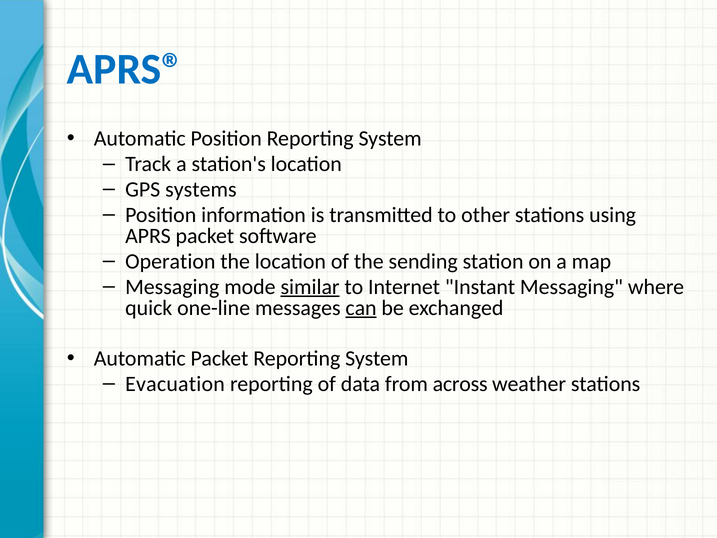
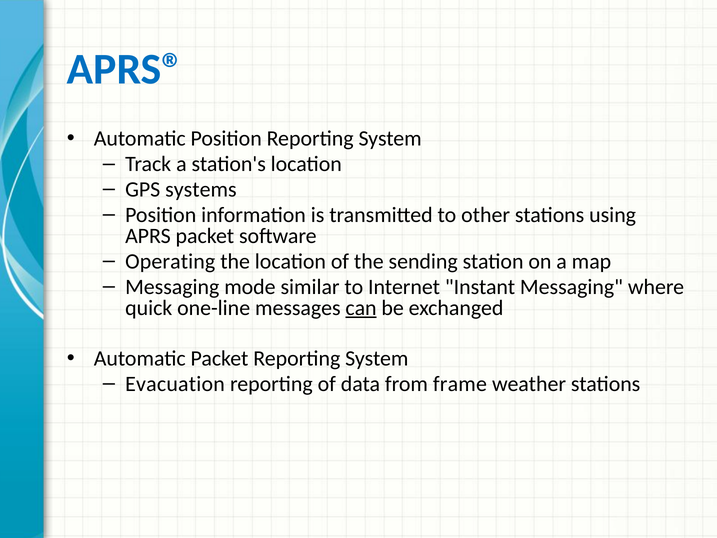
Operation: Operation -> Operating
similar underline: present -> none
across: across -> frame
